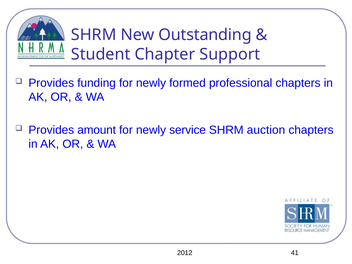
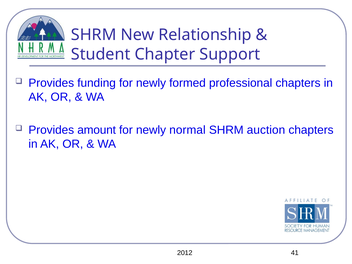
Outstanding: Outstanding -> Relationship
service: service -> normal
